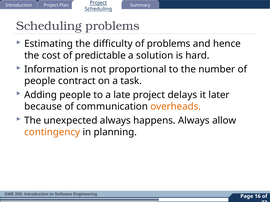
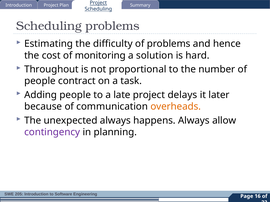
predictable: predictable -> monitoring
Information: Information -> Throughout
contingency colour: orange -> purple
